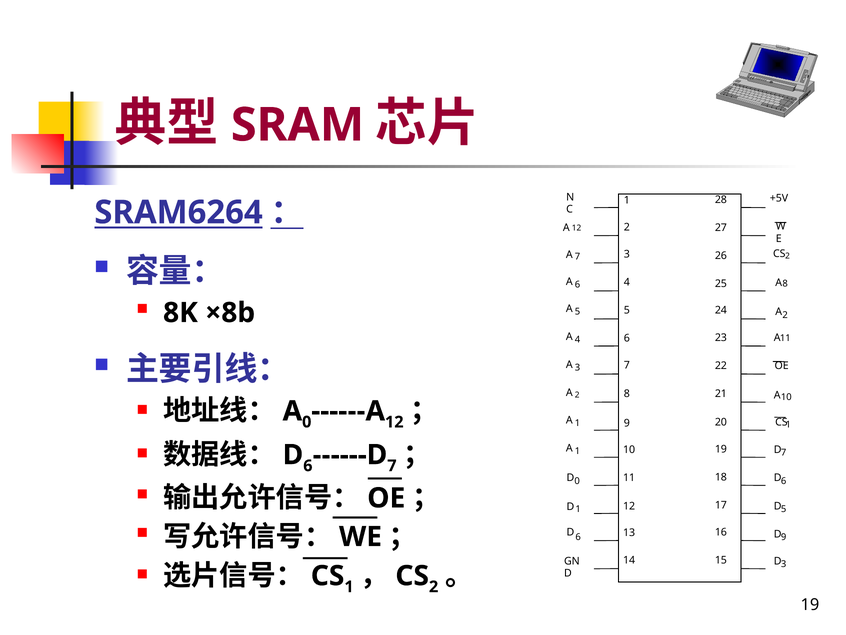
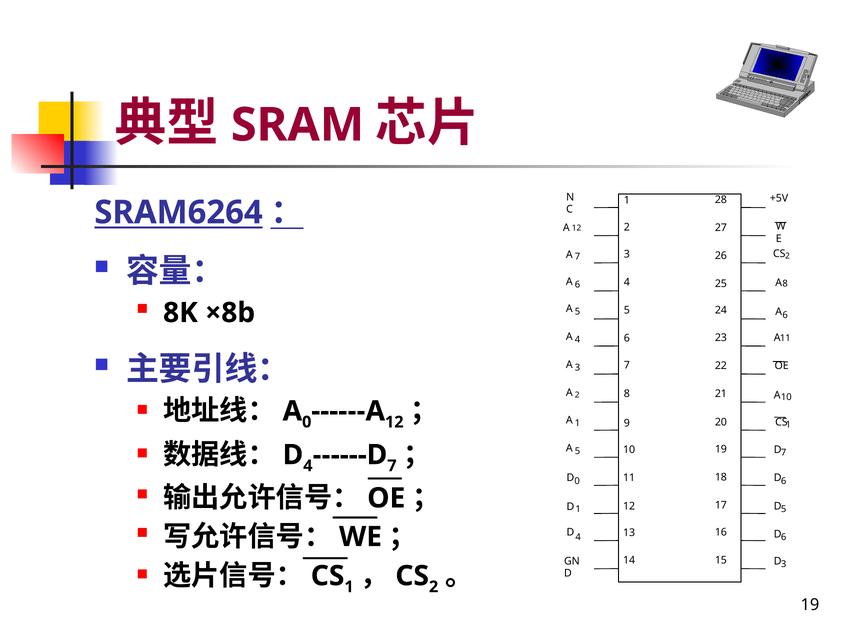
2 at (785, 315): 2 -> 6
1 at (577, 451): 1 -> 5
6 at (308, 465): 6 -> 4
6 at (578, 537): 6 -> 4
9 at (784, 537): 9 -> 6
